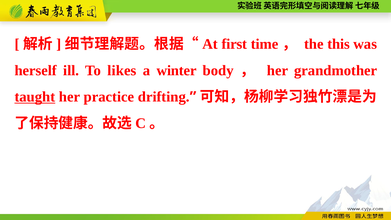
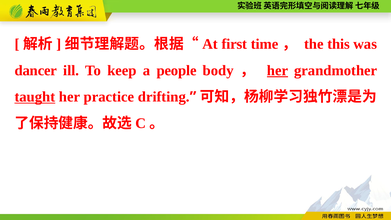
herself: herself -> dancer
likes: likes -> keep
winter: winter -> people
her at (278, 70) underline: none -> present
